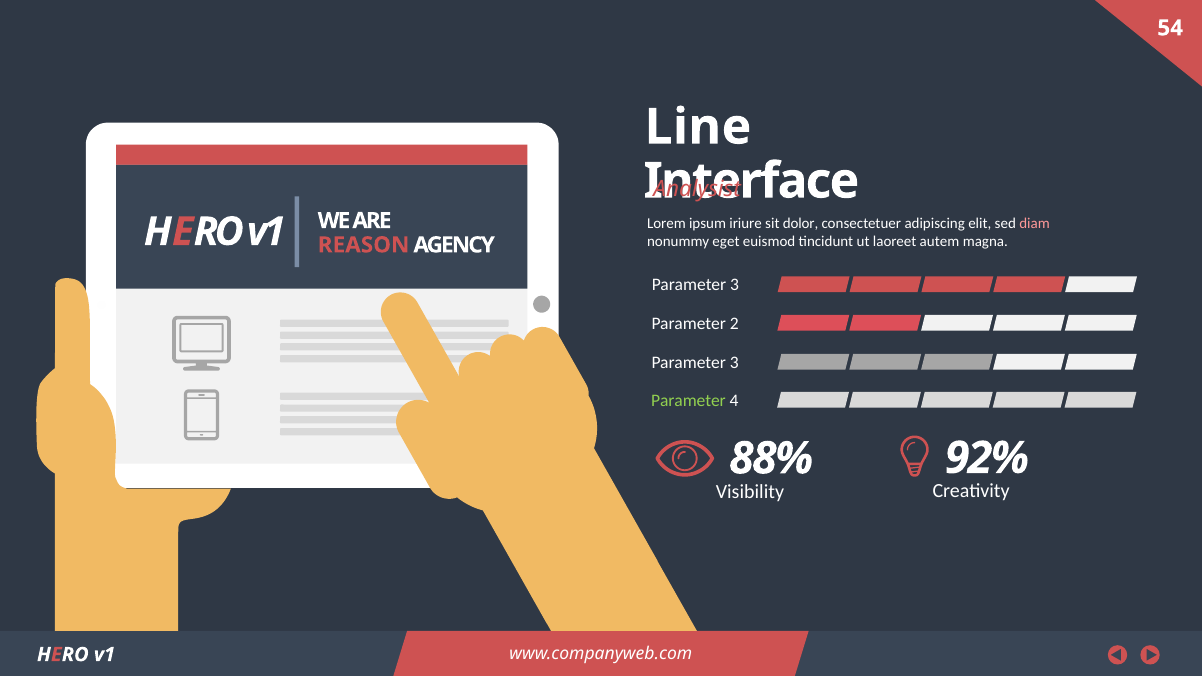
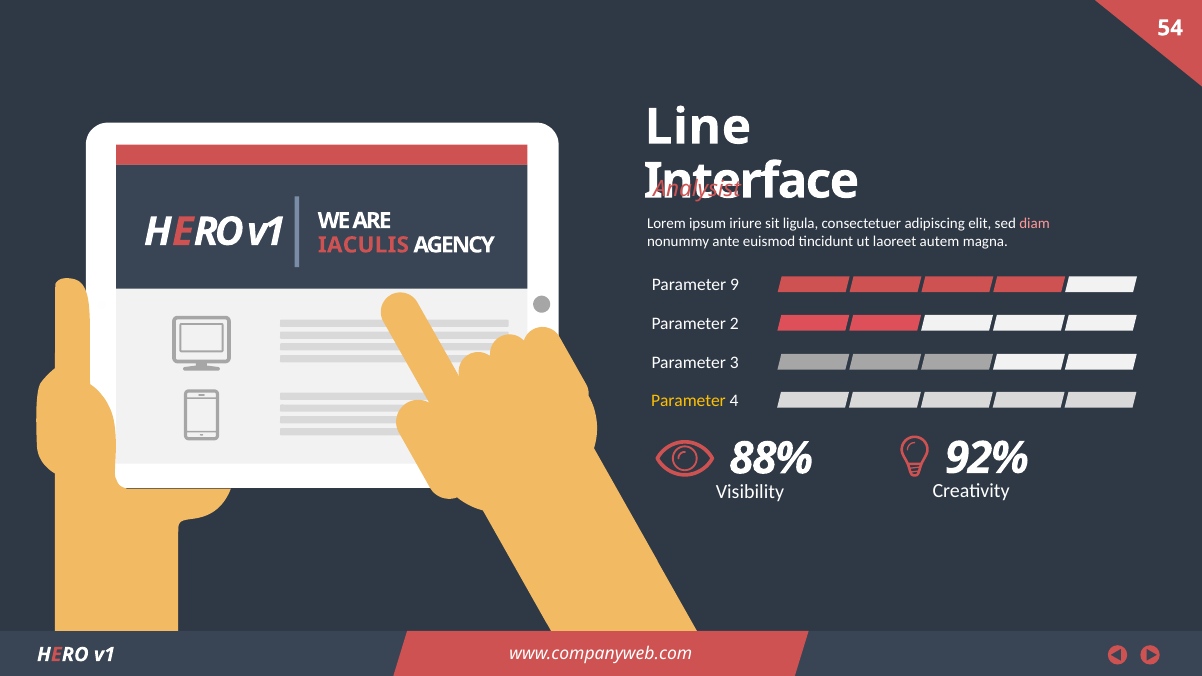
dolor: dolor -> ligula
eget: eget -> ante
REASON: REASON -> IACULIS
3 at (735, 285): 3 -> 9
Parameter at (689, 401) colour: light green -> yellow
